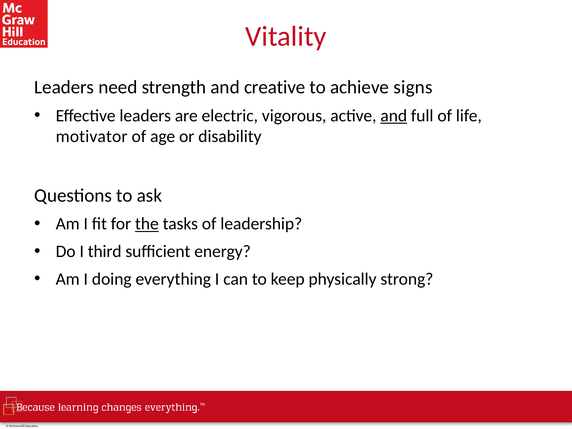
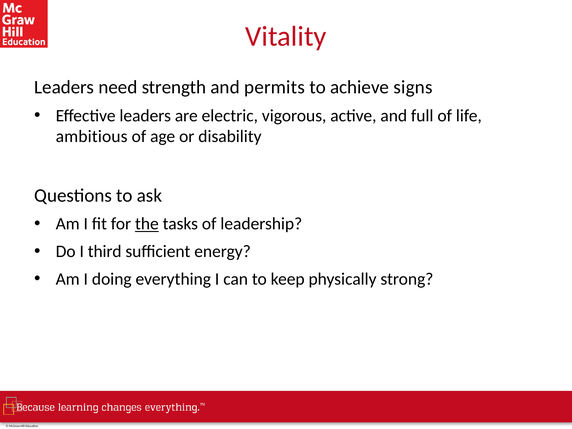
creative: creative -> permits
and at (394, 116) underline: present -> none
motivator: motivator -> ambitious
